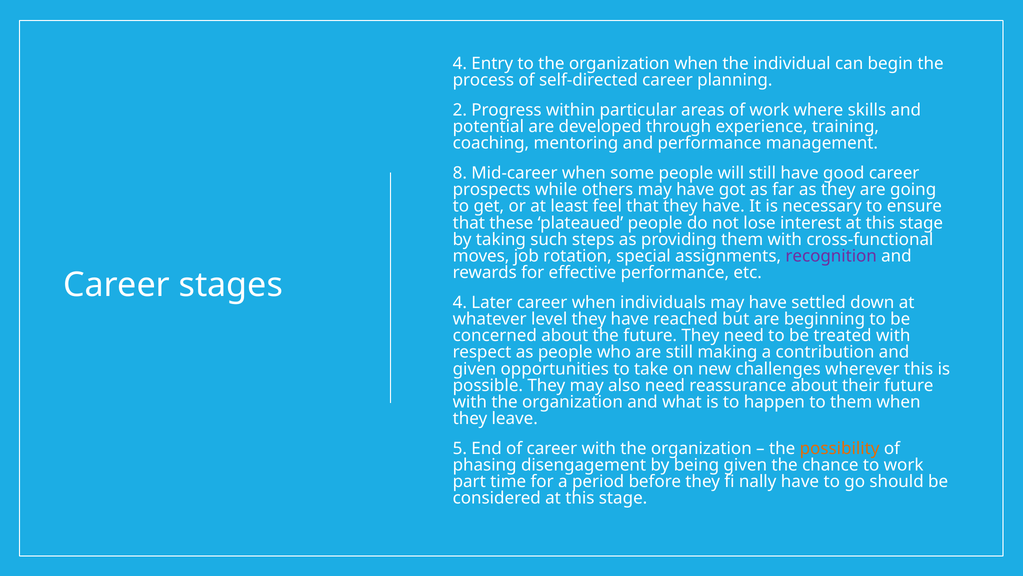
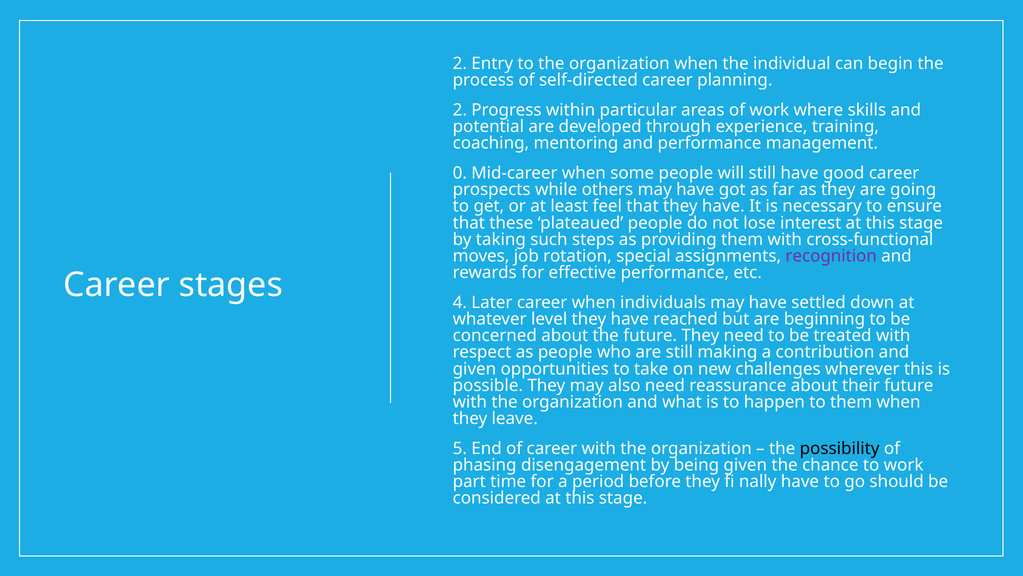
4 at (460, 63): 4 -> 2
8: 8 -> 0
possibility colour: orange -> black
